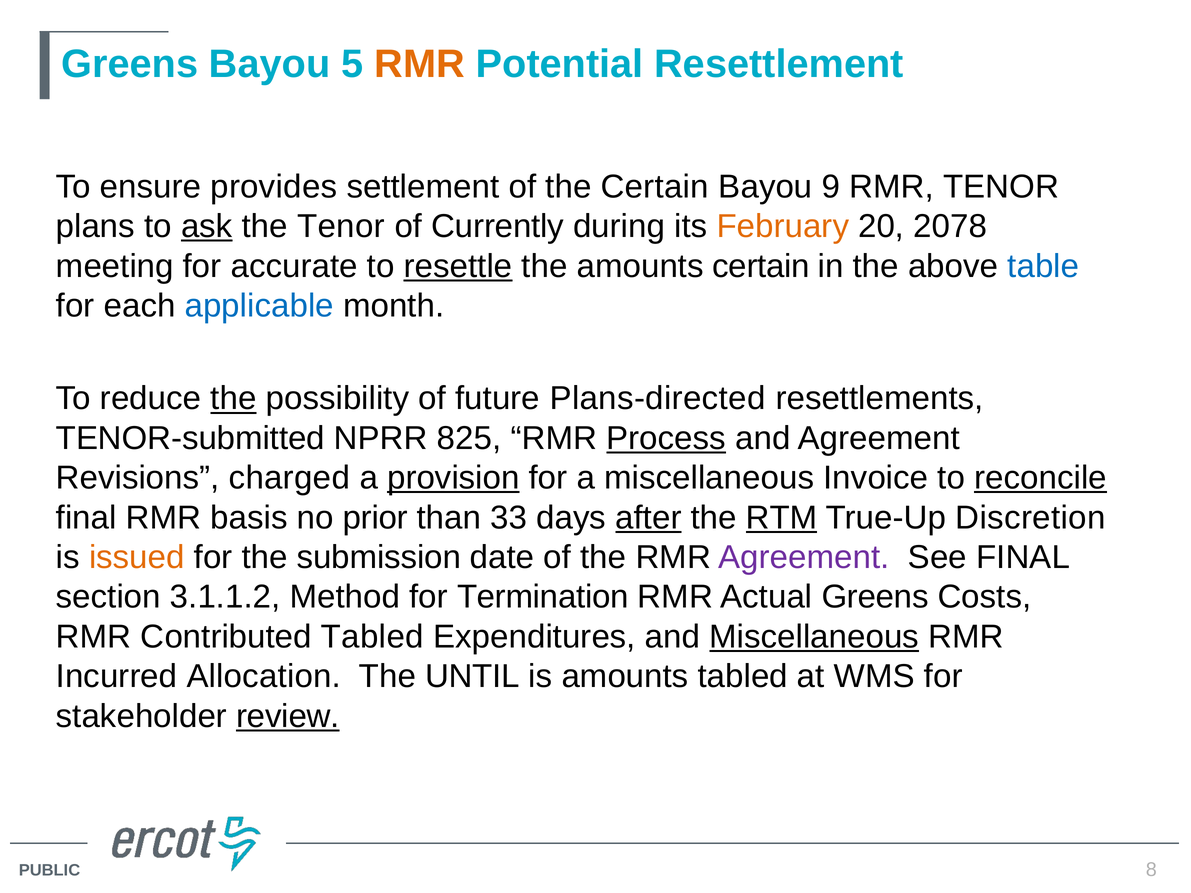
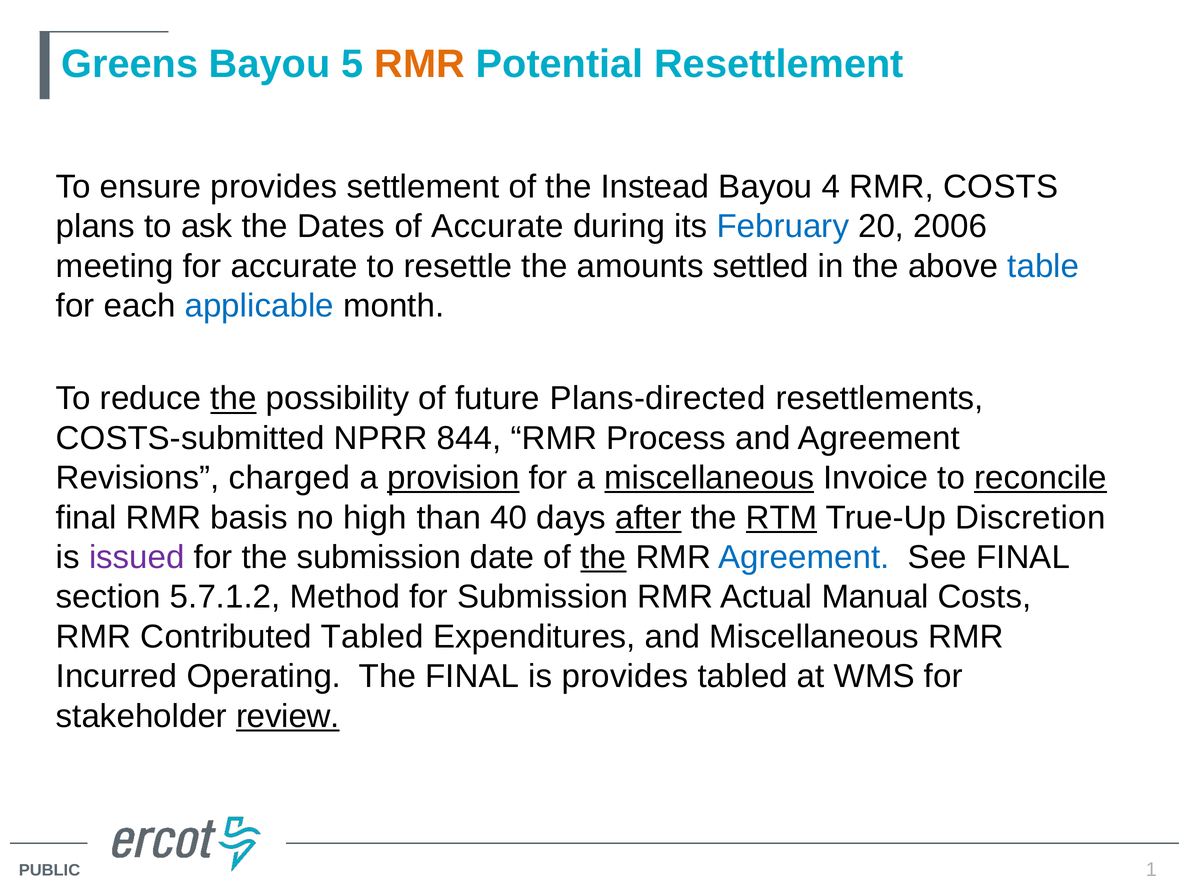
the Certain: Certain -> Instead
9: 9 -> 4
RMR TENOR: TENOR -> COSTS
ask underline: present -> none
the Tenor: Tenor -> Dates
of Currently: Currently -> Accurate
February colour: orange -> blue
2078: 2078 -> 2006
resettle underline: present -> none
amounts certain: certain -> settled
TENOR-submitted: TENOR-submitted -> COSTS-submitted
825: 825 -> 844
Process underline: present -> none
miscellaneous at (709, 478) underline: none -> present
prior: prior -> high
33: 33 -> 40
issued colour: orange -> purple
the at (603, 558) underline: none -> present
Agreement at (804, 558) colour: purple -> blue
3.1.1.2: 3.1.1.2 -> 5.7.1.2
for Termination: Termination -> Submission
Actual Greens: Greens -> Manual
Miscellaneous at (814, 637) underline: present -> none
Allocation: Allocation -> Operating
The UNTIL: UNTIL -> FINAL
is amounts: amounts -> provides
8: 8 -> 1
